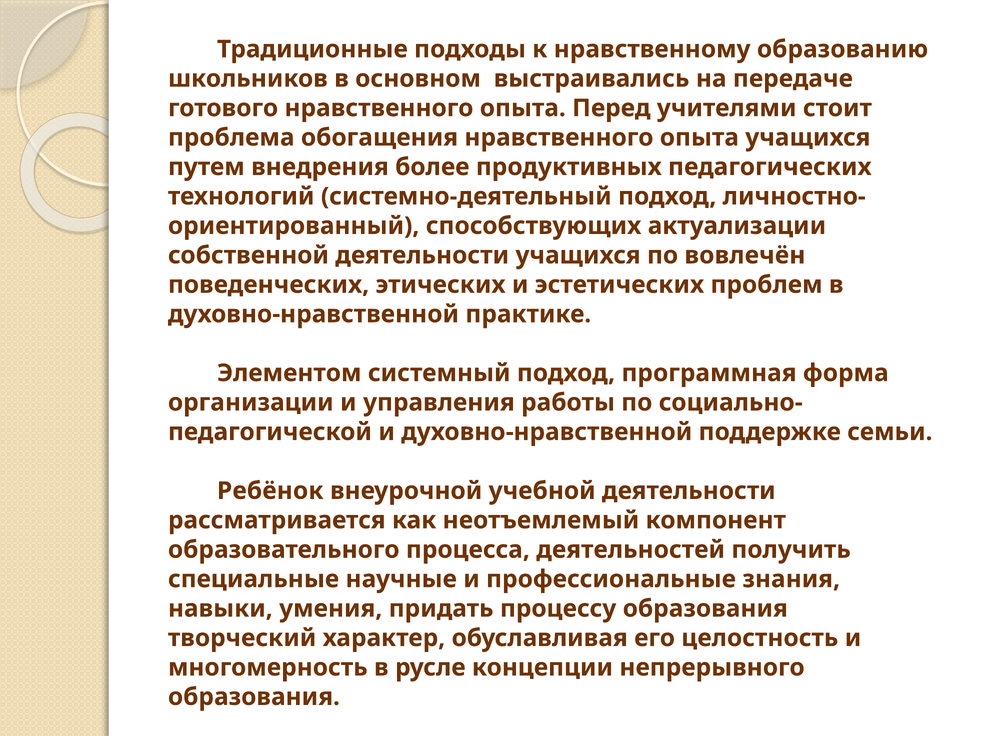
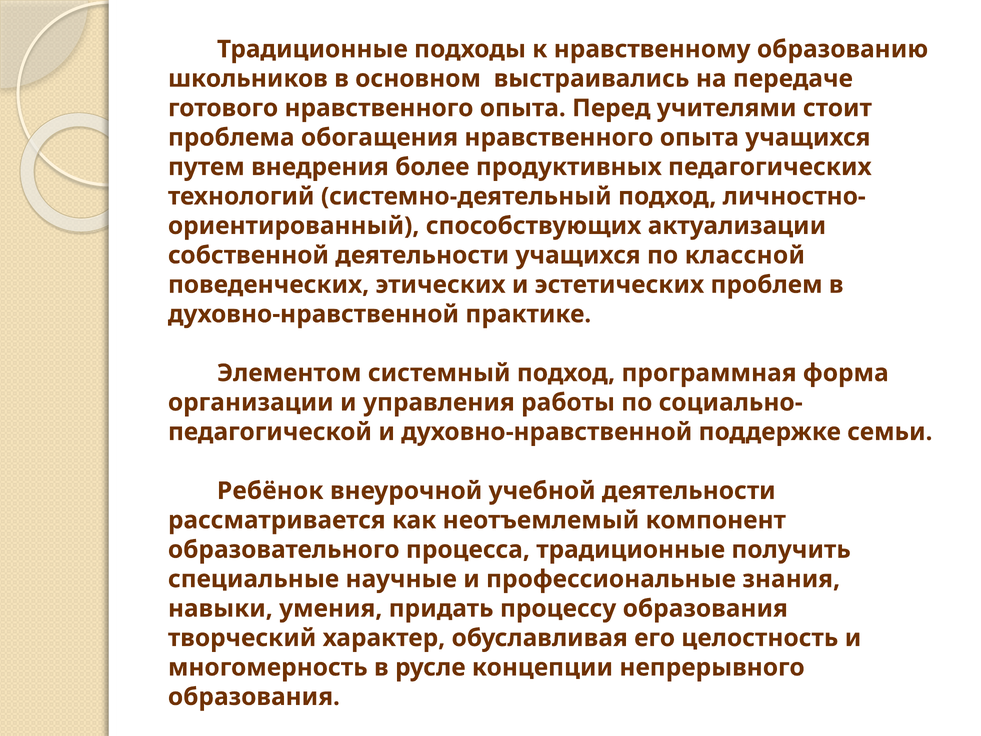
вовлечён: вовлечён -> классной
процесса деятельностей: деятельностей -> традиционные
